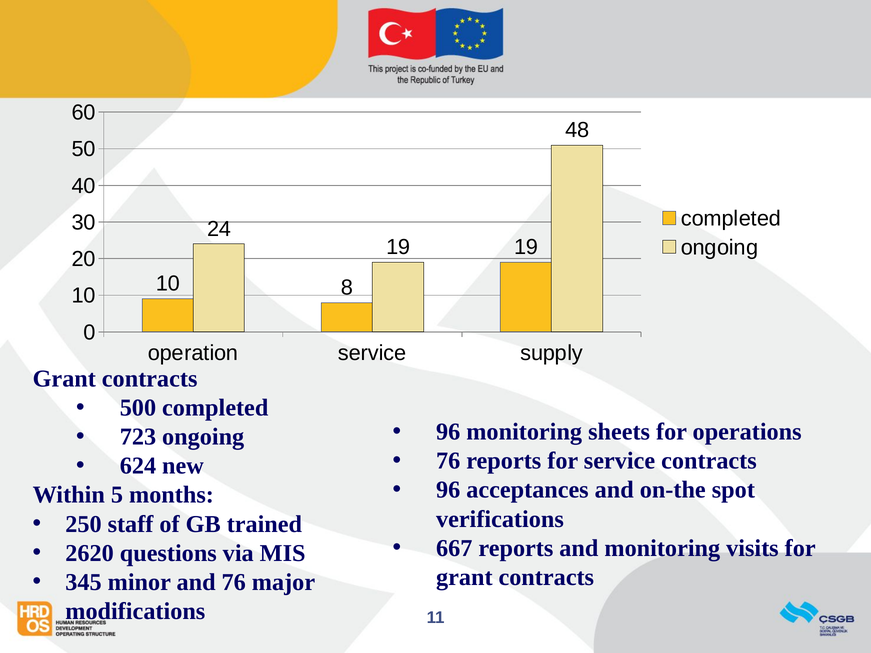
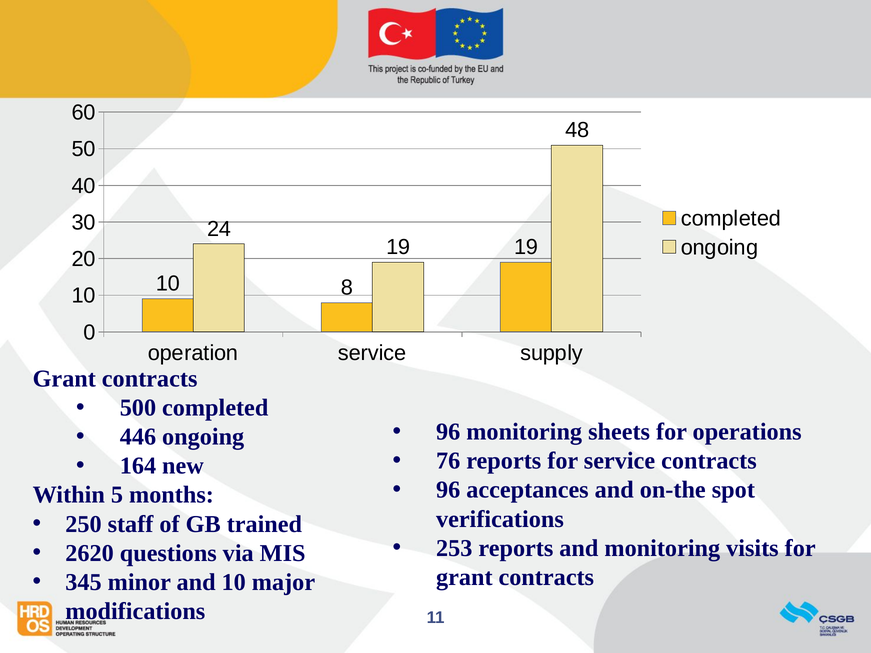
723: 723 -> 446
624: 624 -> 164
667: 667 -> 253
and 76: 76 -> 10
